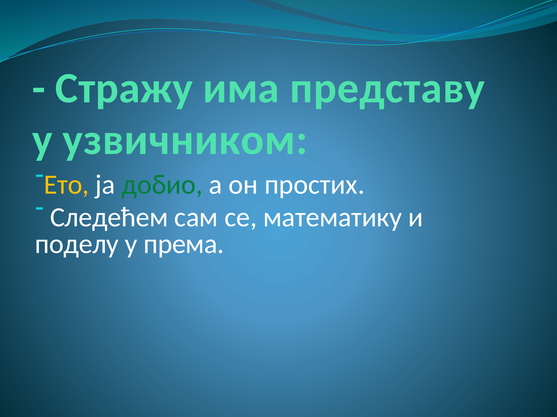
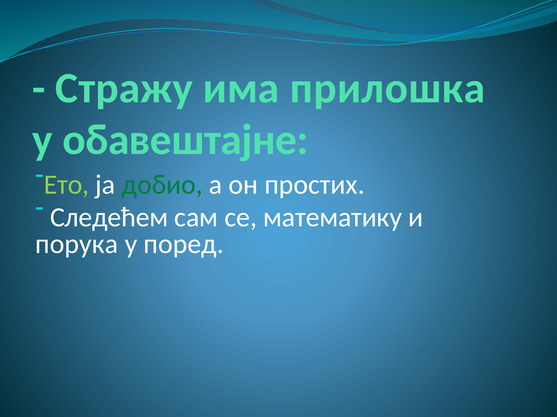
представу: представу -> прилошка
узвичником: узвичником -> обавештајне
Ето colour: yellow -> light green
поделу: поделу -> порука
према: према -> поред
